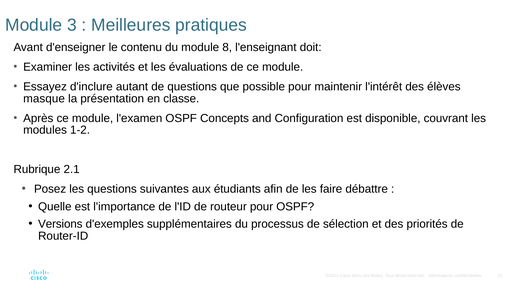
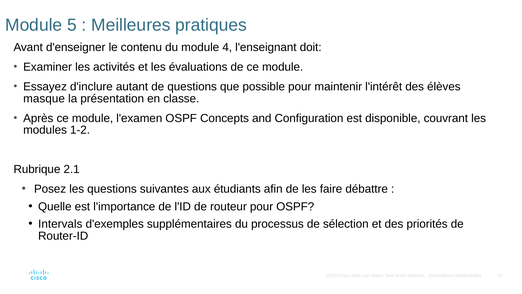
3: 3 -> 5
8: 8 -> 4
Versions: Versions -> Intervals
